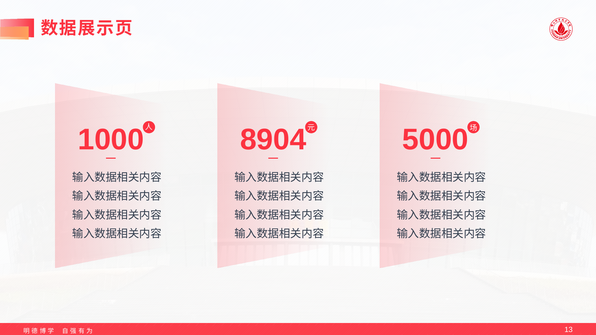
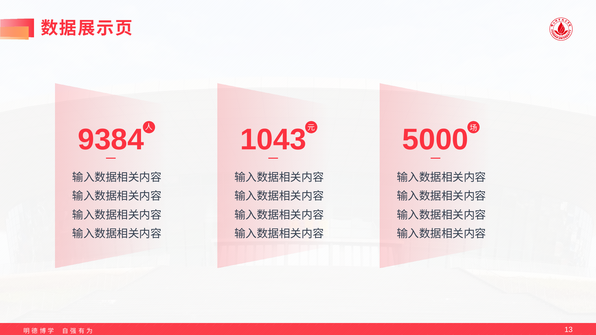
1000: 1000 -> 9384
8904: 8904 -> 1043
